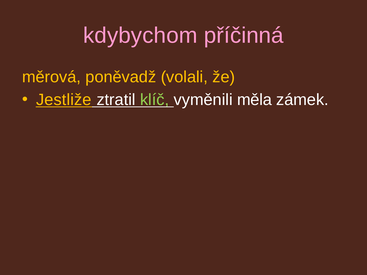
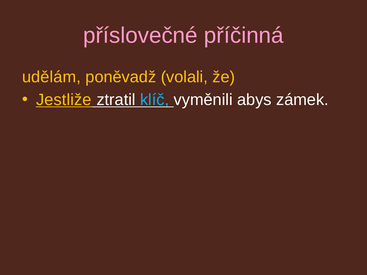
kdybychom: kdybychom -> příslovečné
měrová: měrová -> udělám
klíč colour: light green -> light blue
měla: měla -> abys
